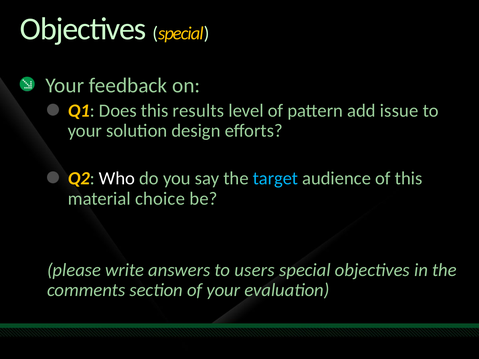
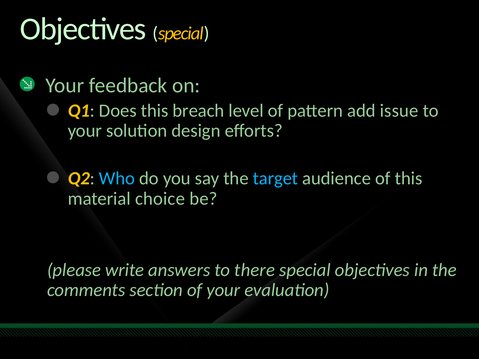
results: results -> breach
Who colour: white -> light blue
users: users -> there
